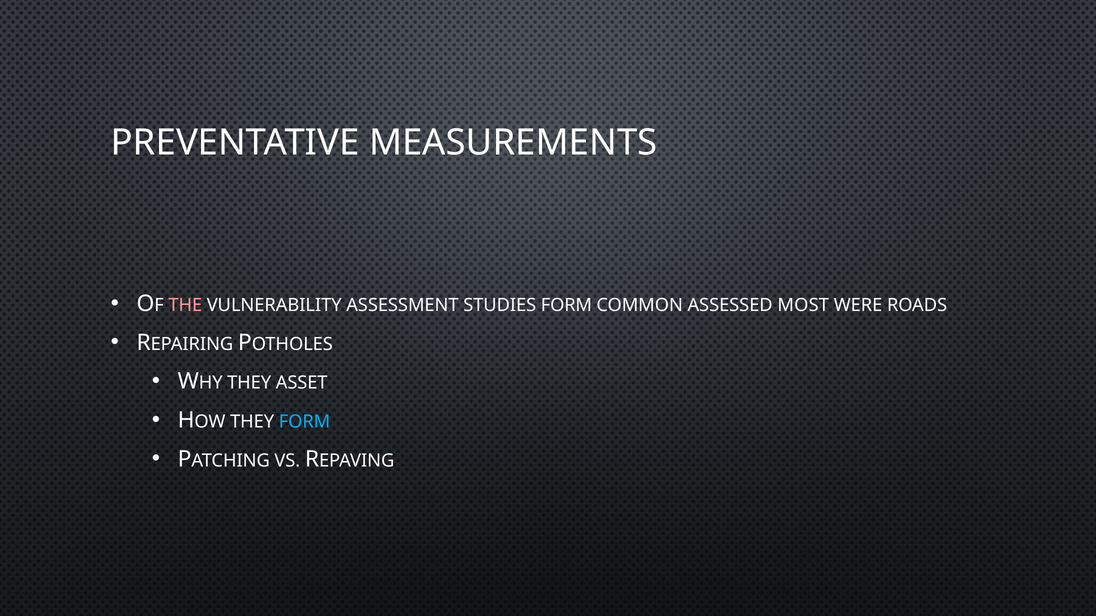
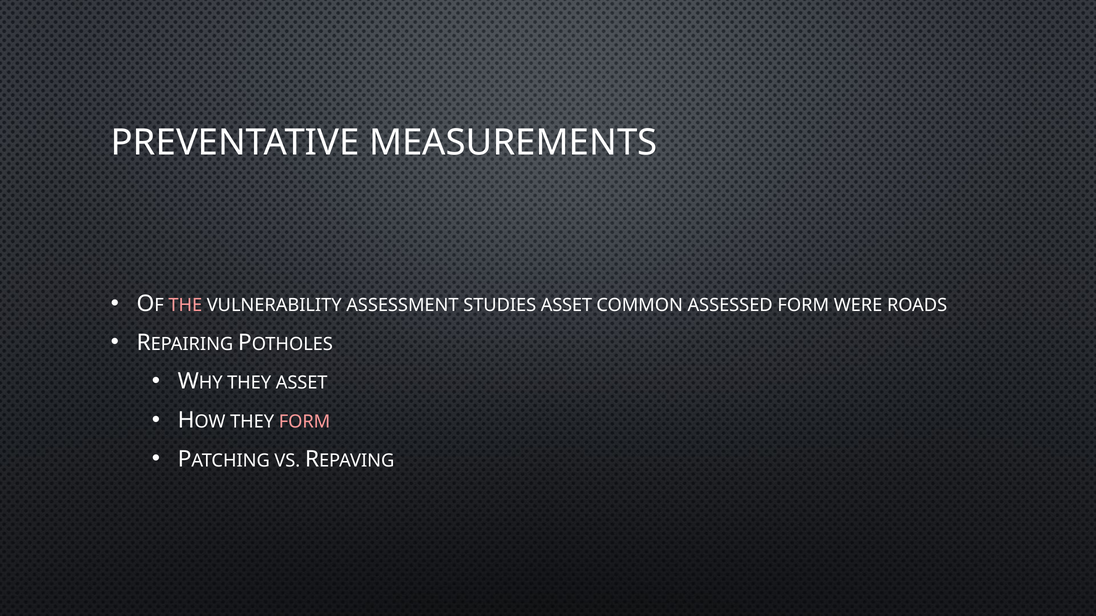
STUDIES FORM: FORM -> ASSET
ASSESSED MOST: MOST -> FORM
FORM at (305, 422) colour: light blue -> pink
